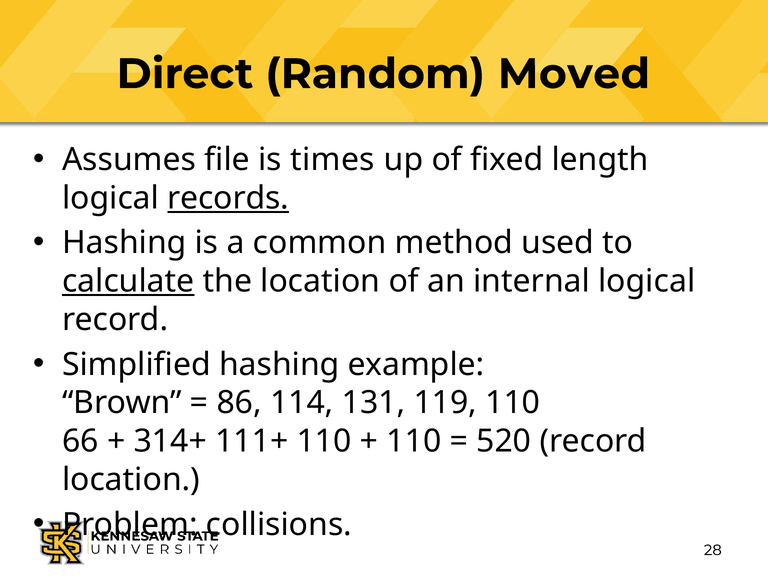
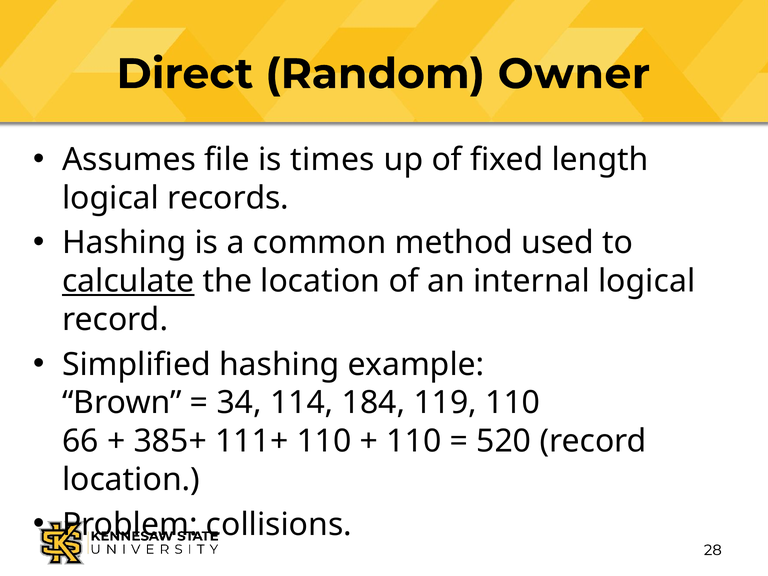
Moved: Moved -> Owner
records underline: present -> none
86: 86 -> 34
131: 131 -> 184
314+: 314+ -> 385+
